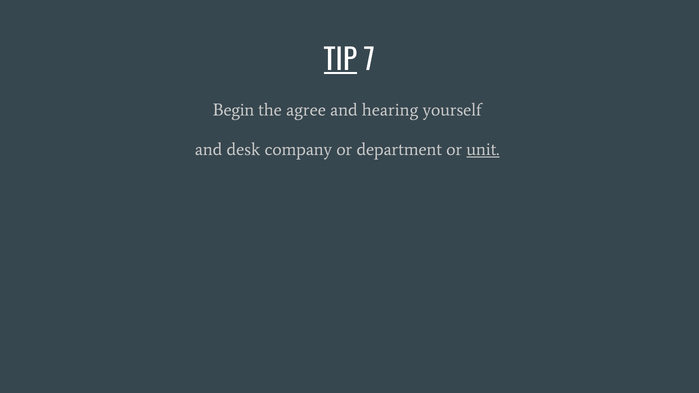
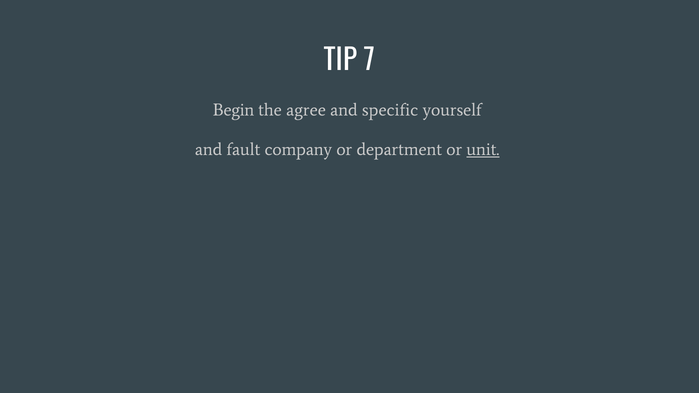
TIP underline: present -> none
hearing: hearing -> specific
desk: desk -> fault
